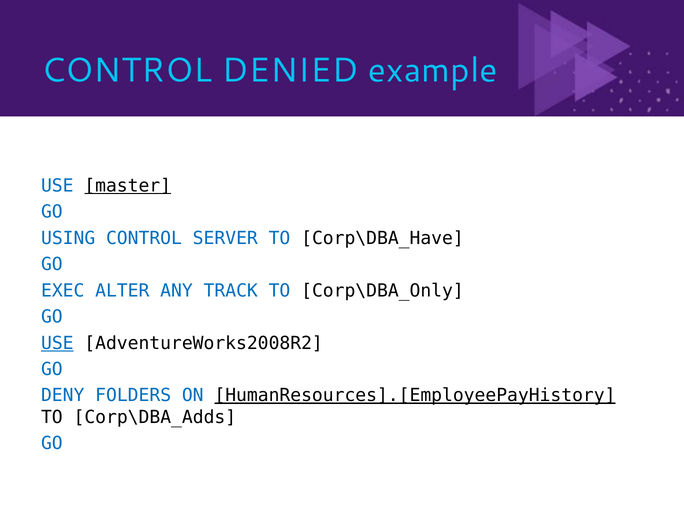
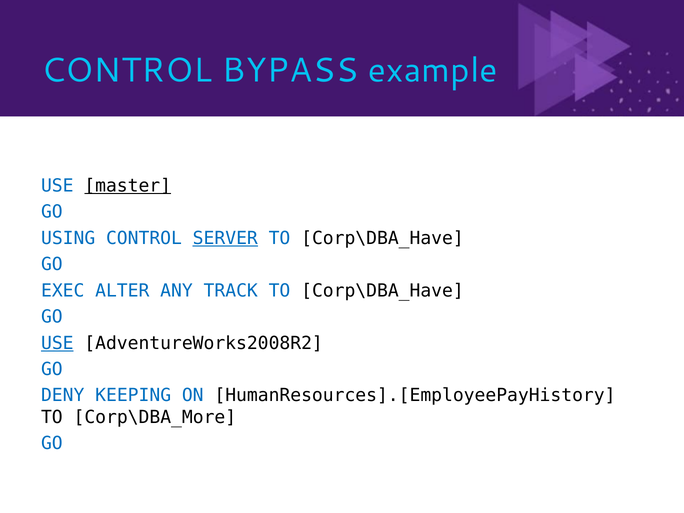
DENIED: DENIED -> BYPASS
SERVER underline: none -> present
Corp\DBA_Only at (382, 291): Corp\DBA_Only -> Corp\DBA_Have
FOLDERS: FOLDERS -> KEEPING
HumanResources].[EmployeePayHistory underline: present -> none
Corp\DBA_Adds: Corp\DBA_Adds -> Corp\DBA_More
